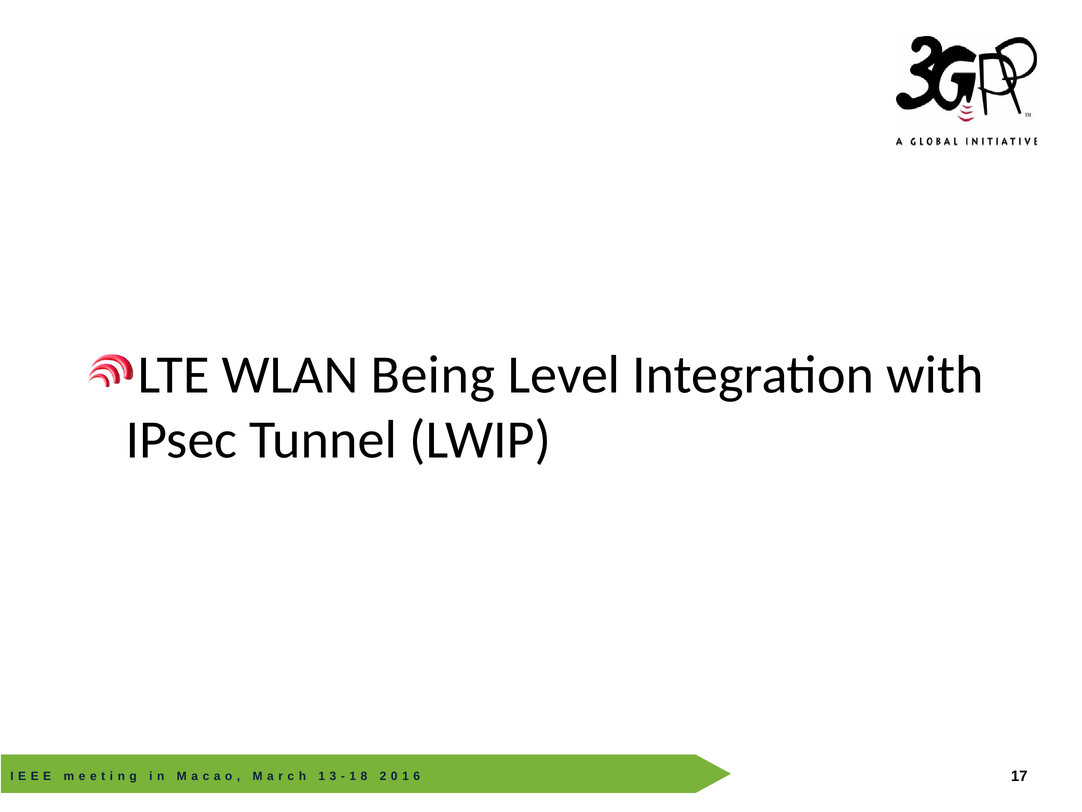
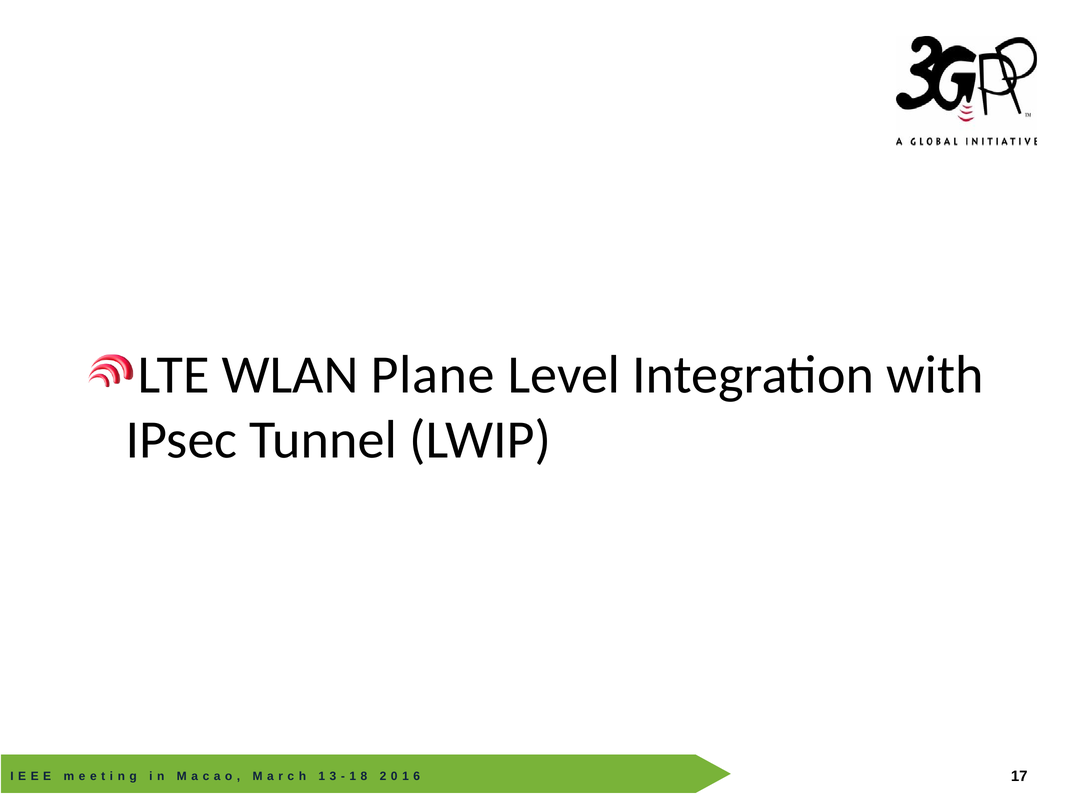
Being: Being -> Plane
